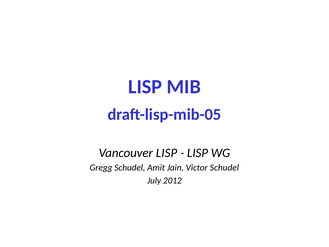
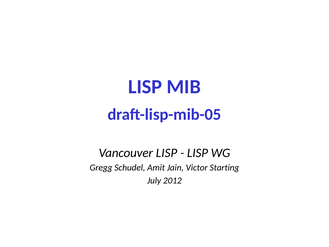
Victor Schudel: Schudel -> Starting
